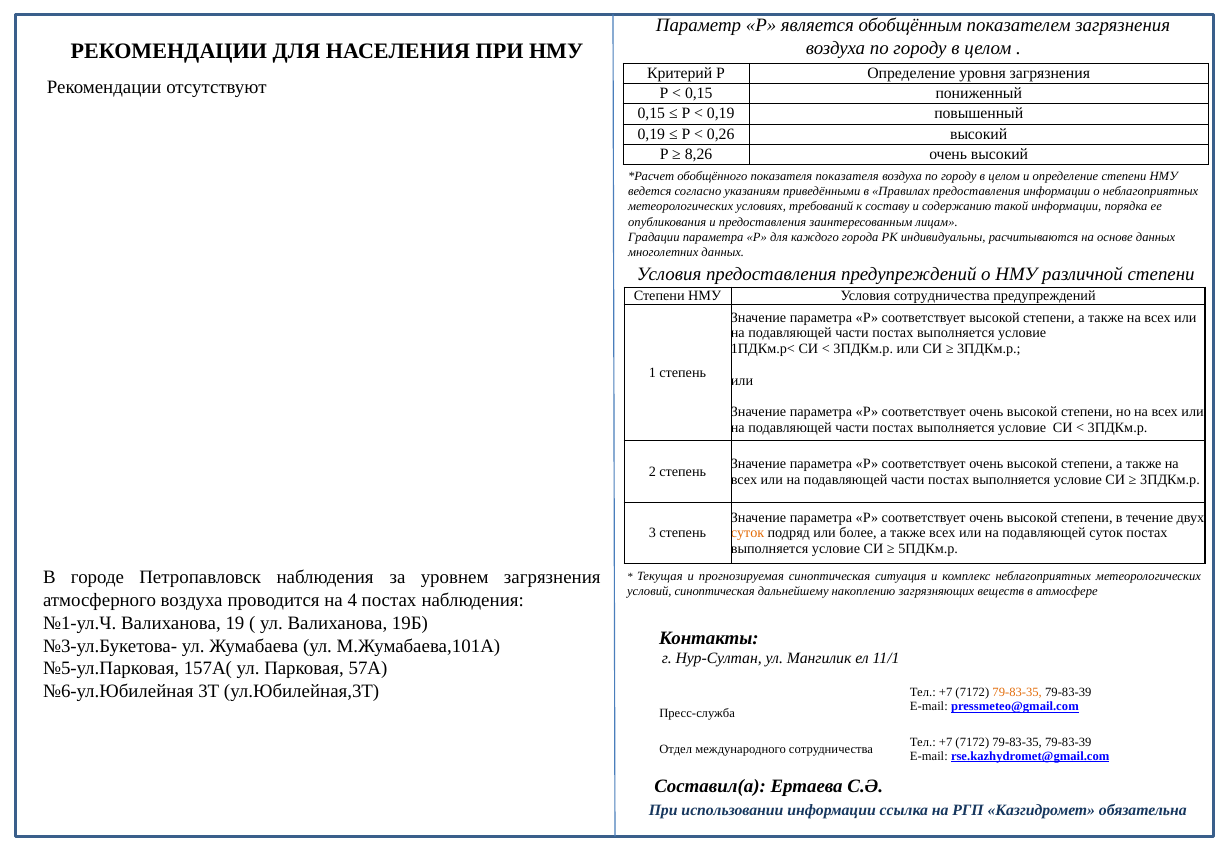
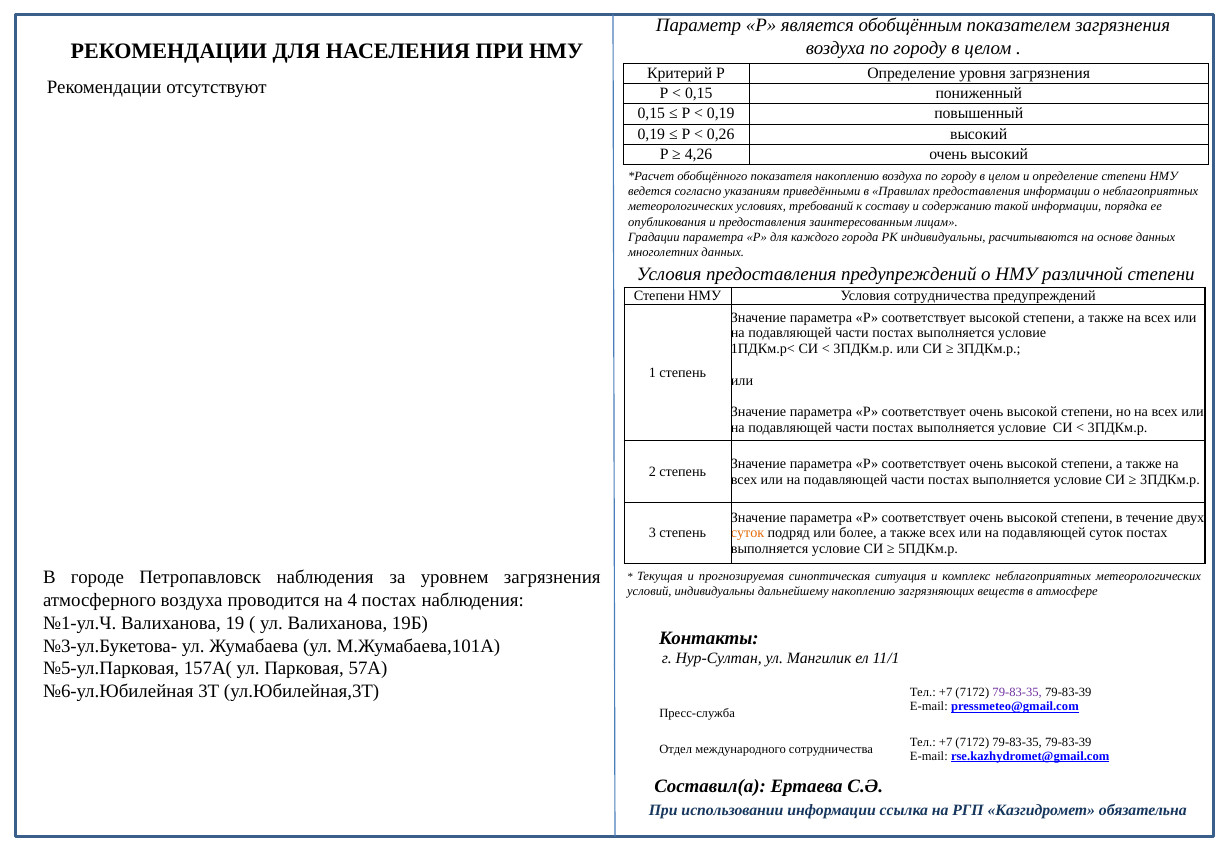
8,26: 8,26 -> 4,26
показателя показателя: показателя -> накоплению
условий синоптическая: синоптическая -> индивидуальны
79-83-35 at (1017, 693) colour: orange -> purple
